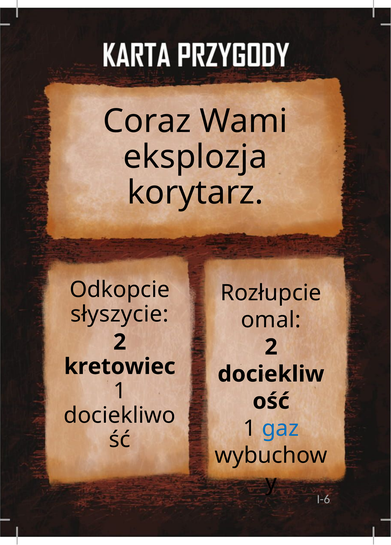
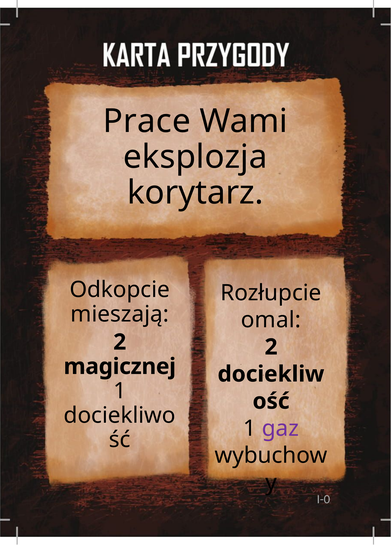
Coraz: Coraz -> Prace
słyszycie: słyszycie -> mieszają
kretowiec: kretowiec -> magicznej
gaz colour: blue -> purple
I-6: I-6 -> I-0
